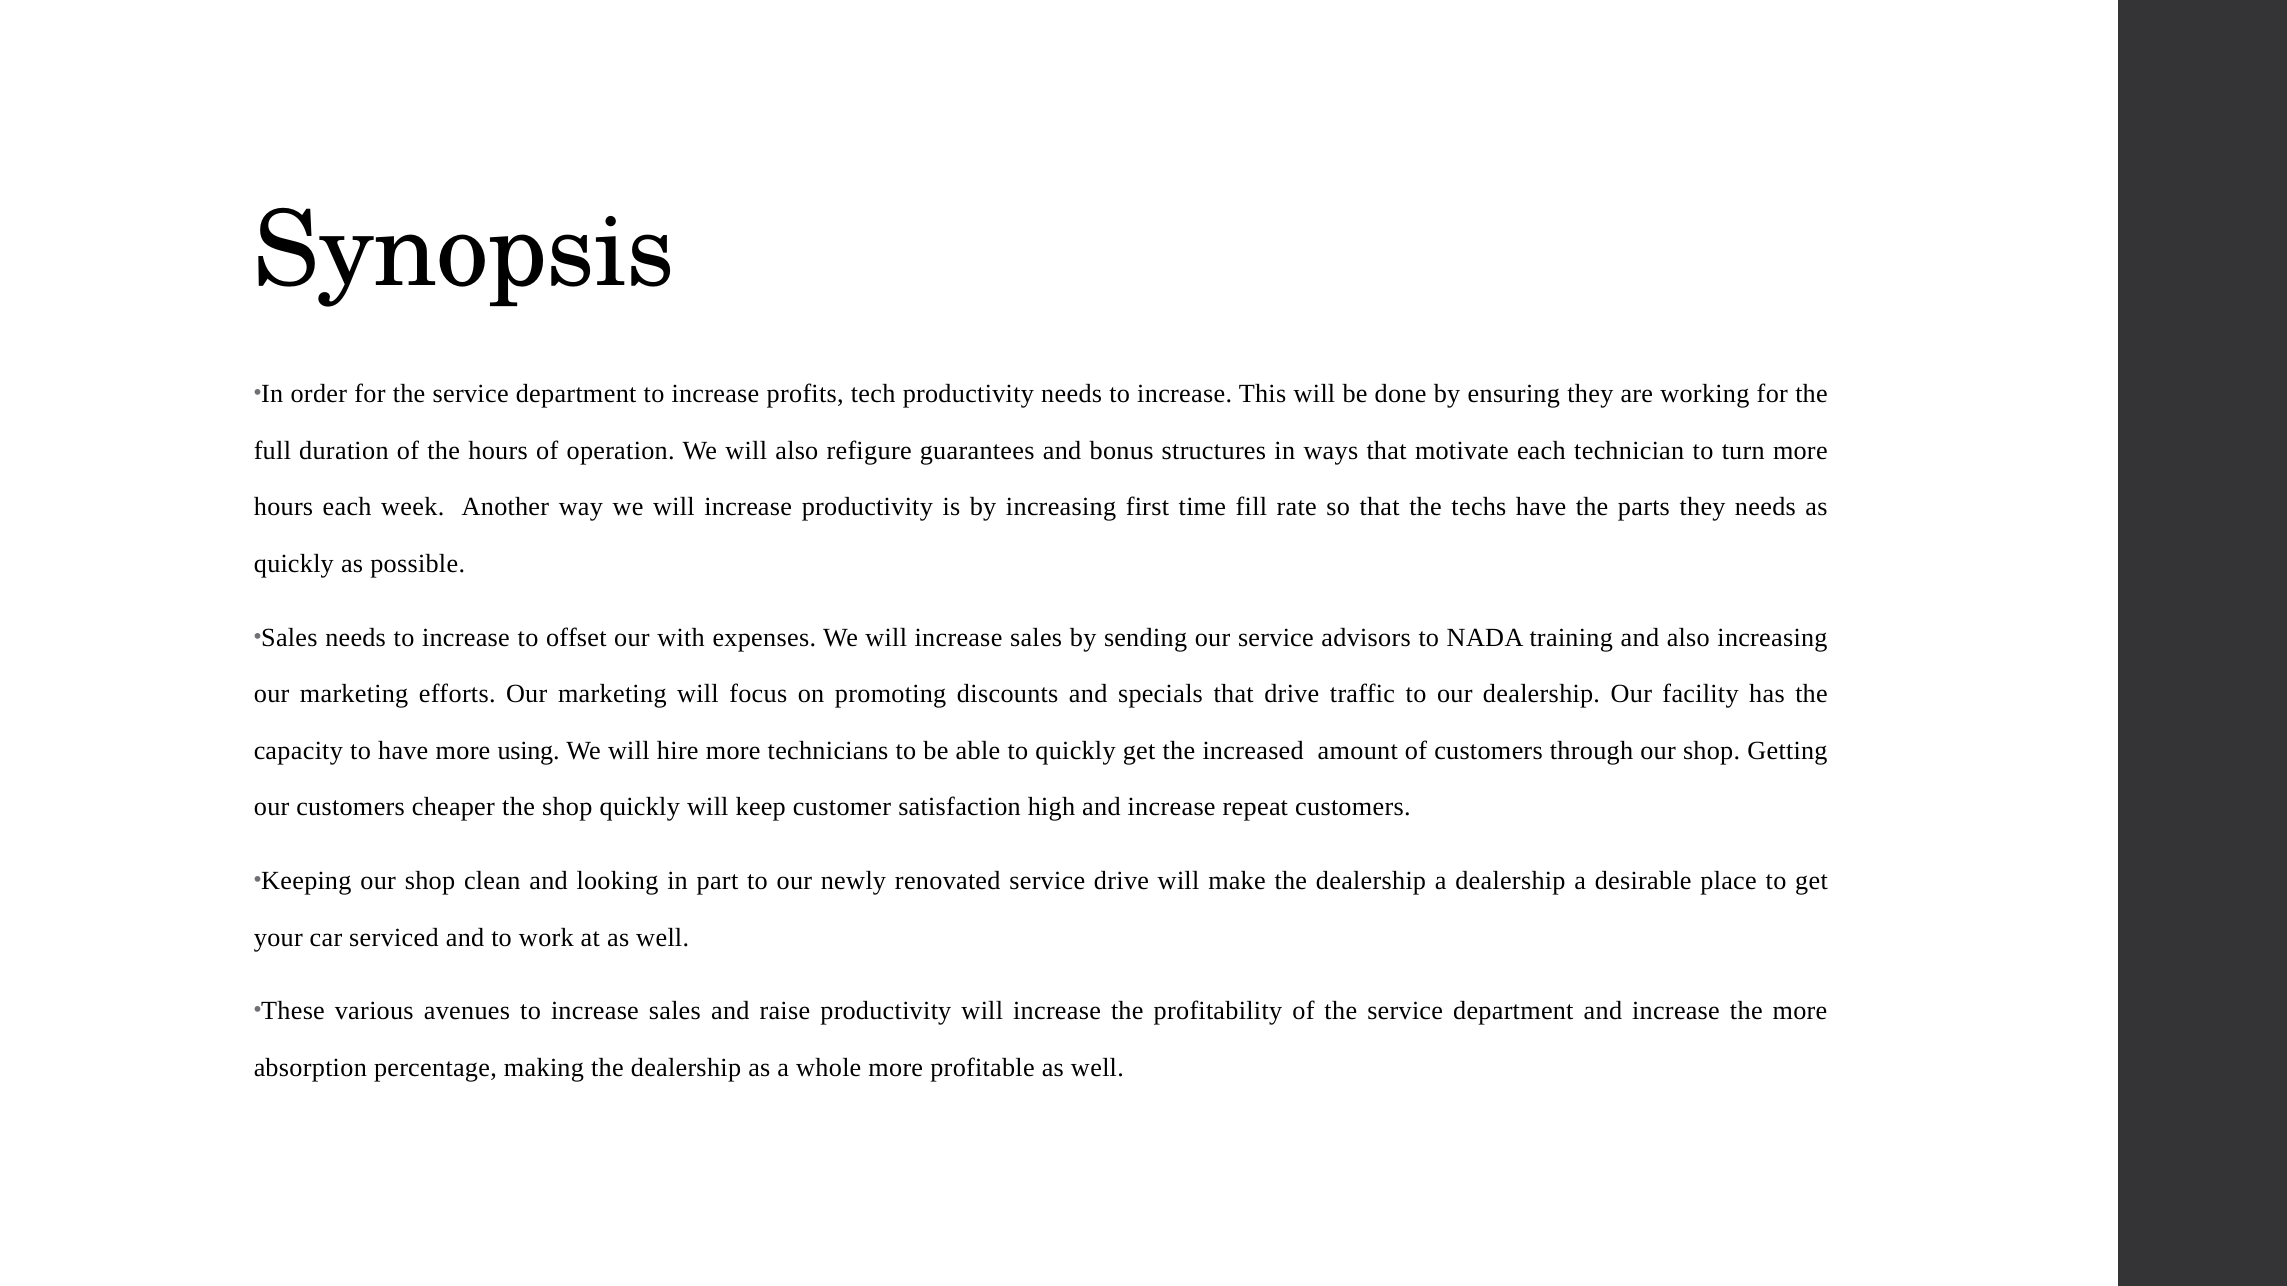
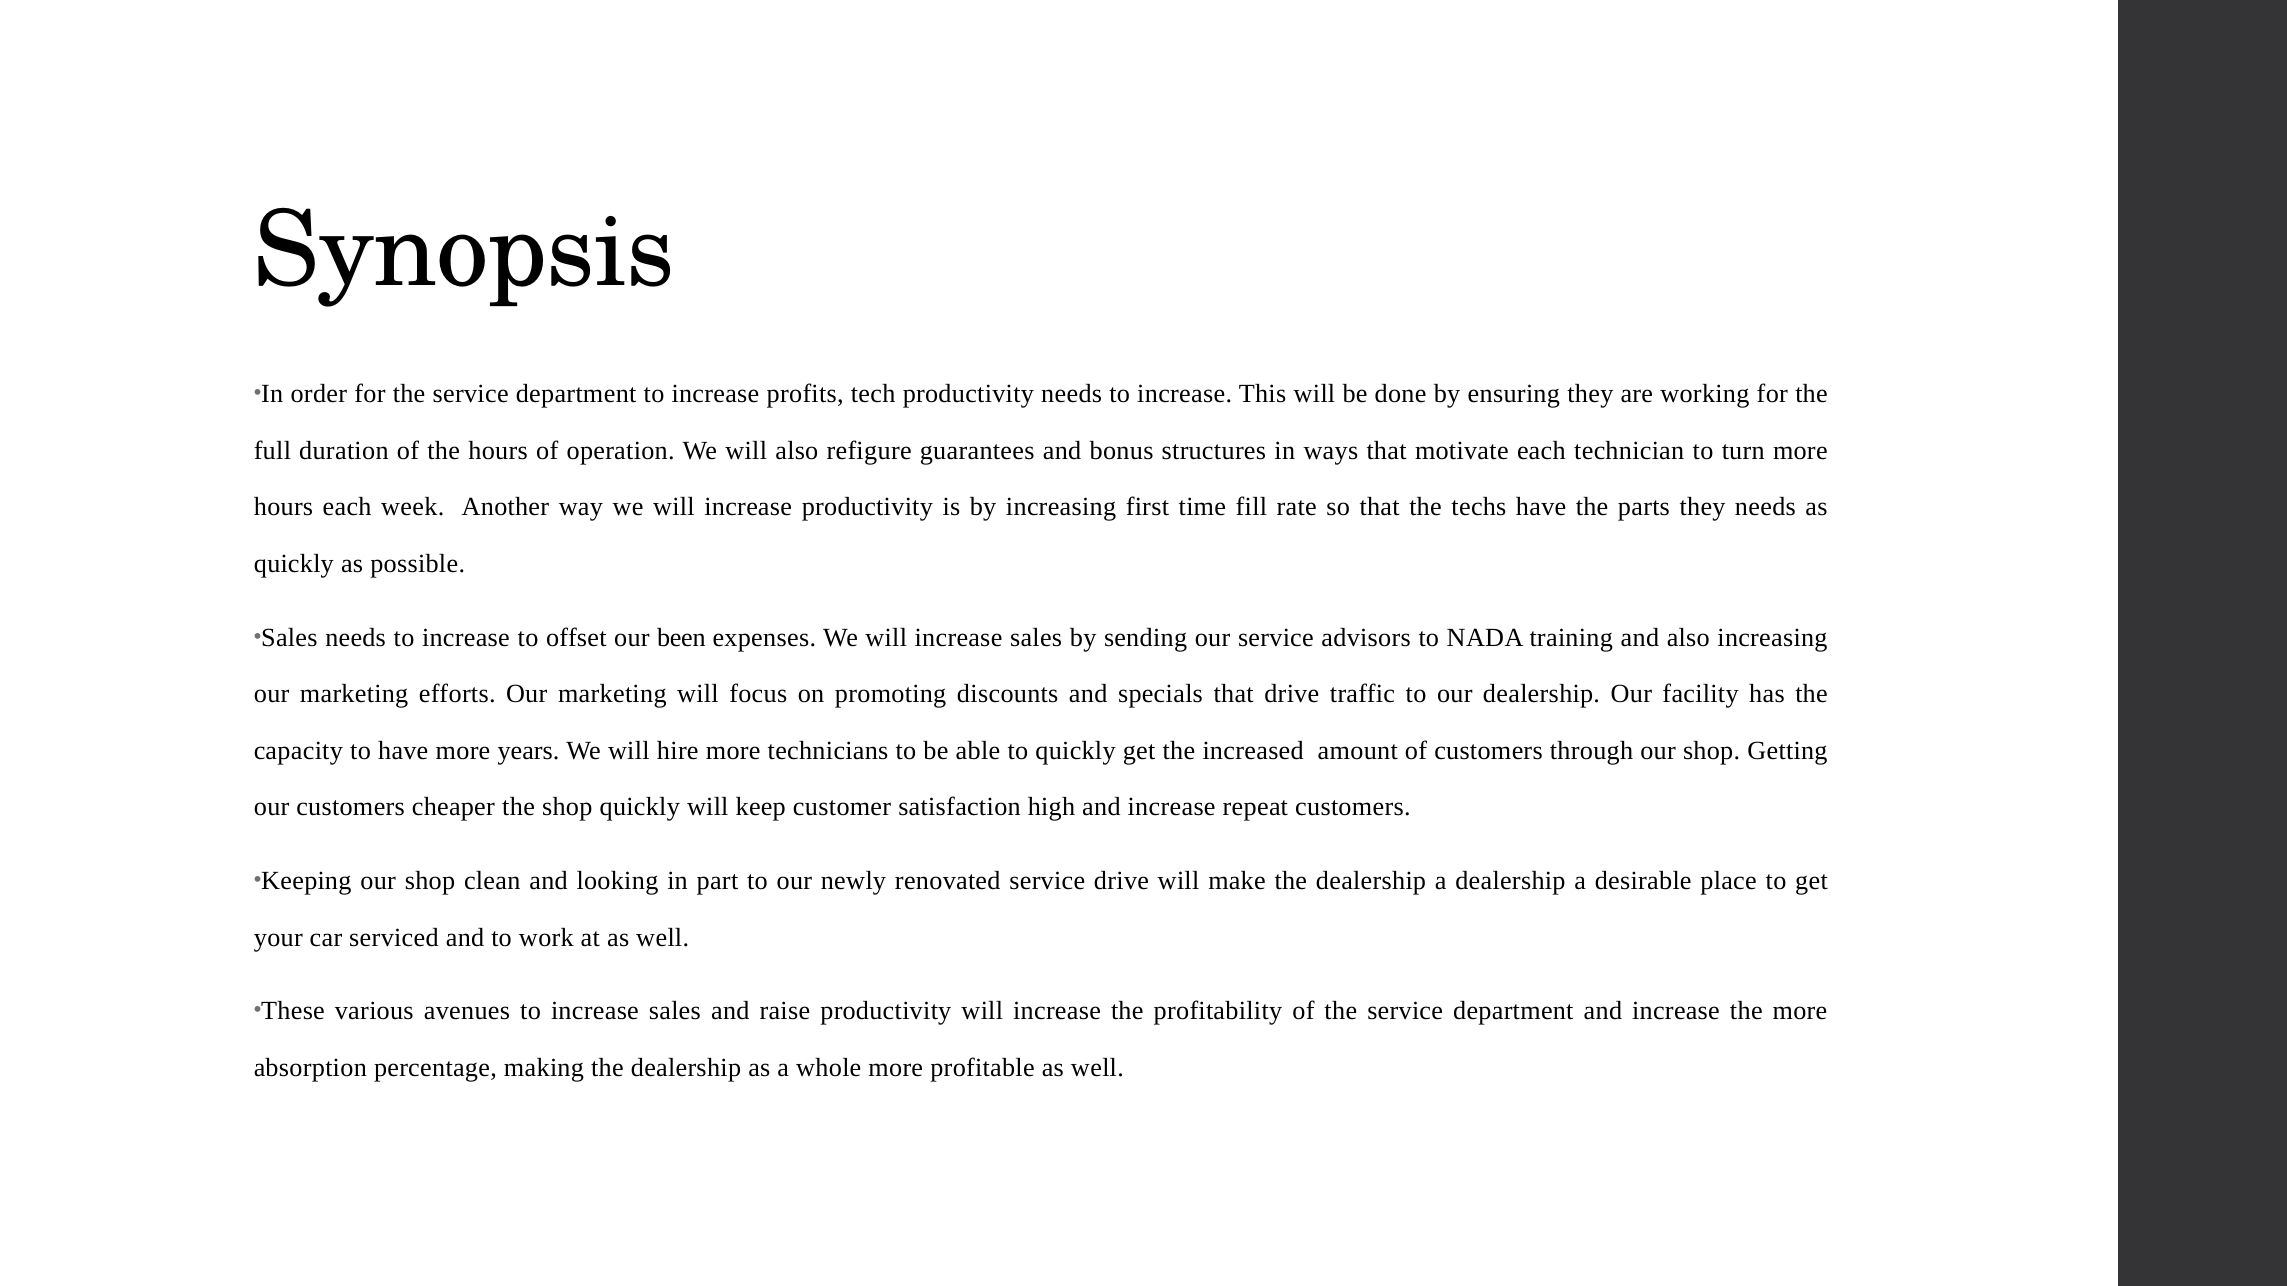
with: with -> been
using: using -> years
